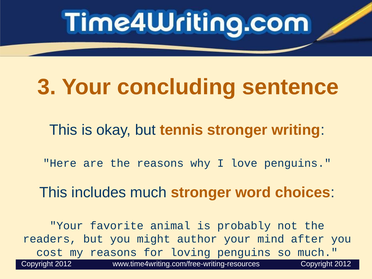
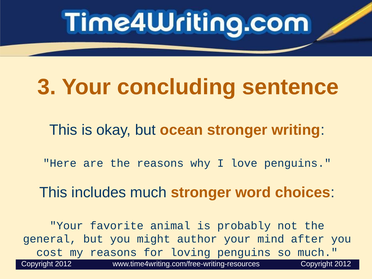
tennis: tennis -> ocean
readers: readers -> general
